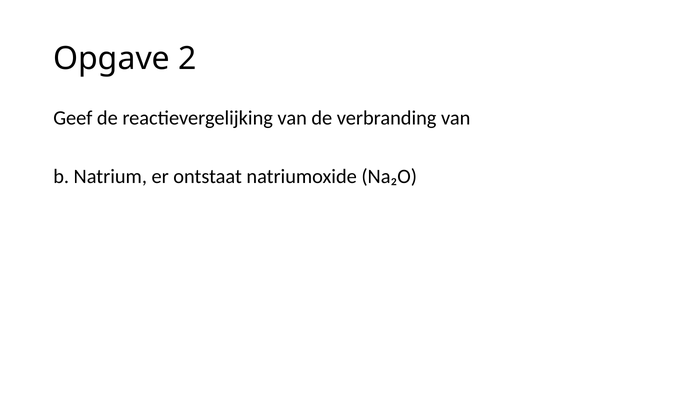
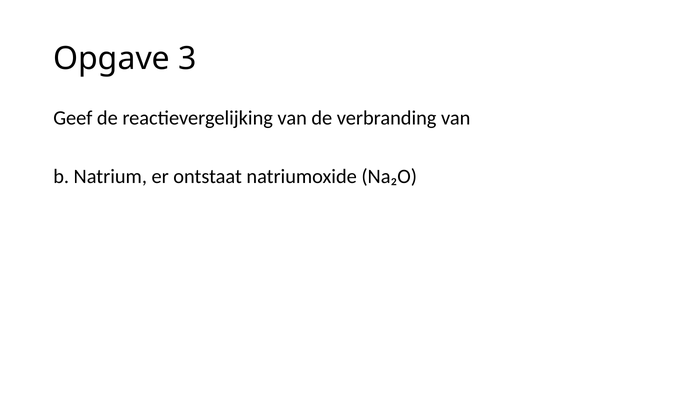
2: 2 -> 3
